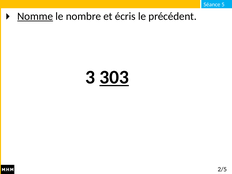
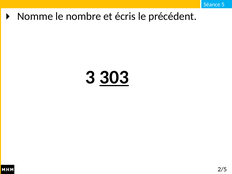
Nomme underline: present -> none
